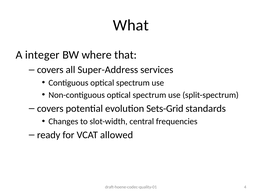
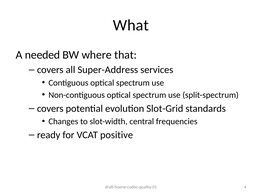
integer: integer -> needed
Sets-Grid: Sets-Grid -> Slot-Grid
allowed: allowed -> positive
